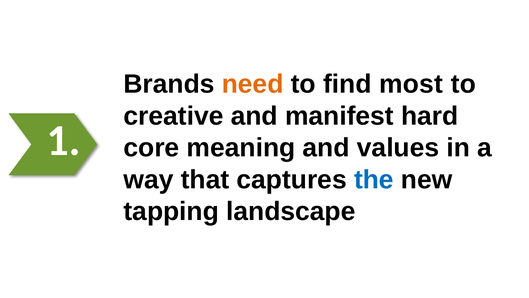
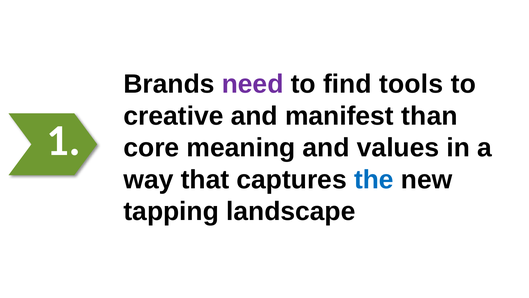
need colour: orange -> purple
most: most -> tools
hard: hard -> than
